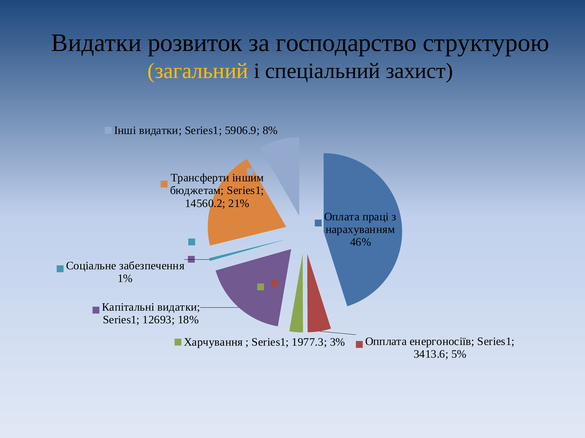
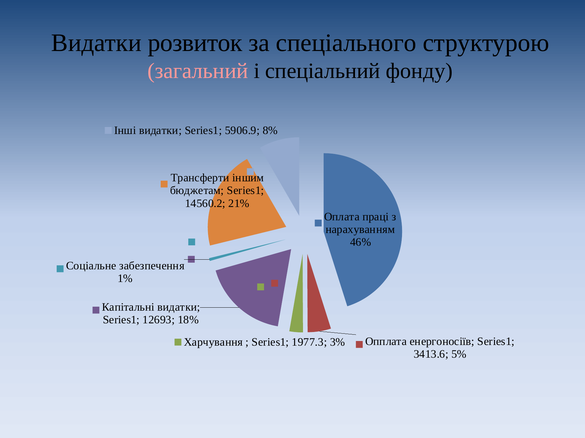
господарство: господарство -> спеціального
загальний colour: yellow -> pink
захист: захист -> фонду
